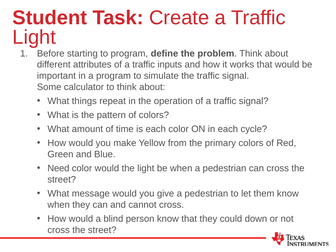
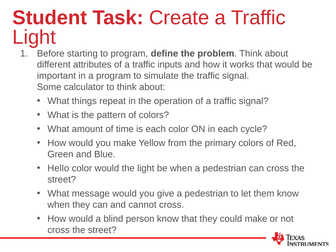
Need: Need -> Hello
could down: down -> make
